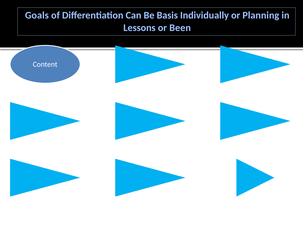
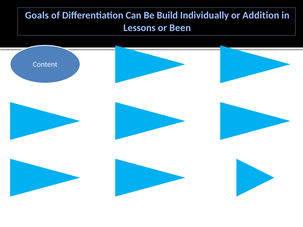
Basis: Basis -> Build
Planning: Planning -> Addition
